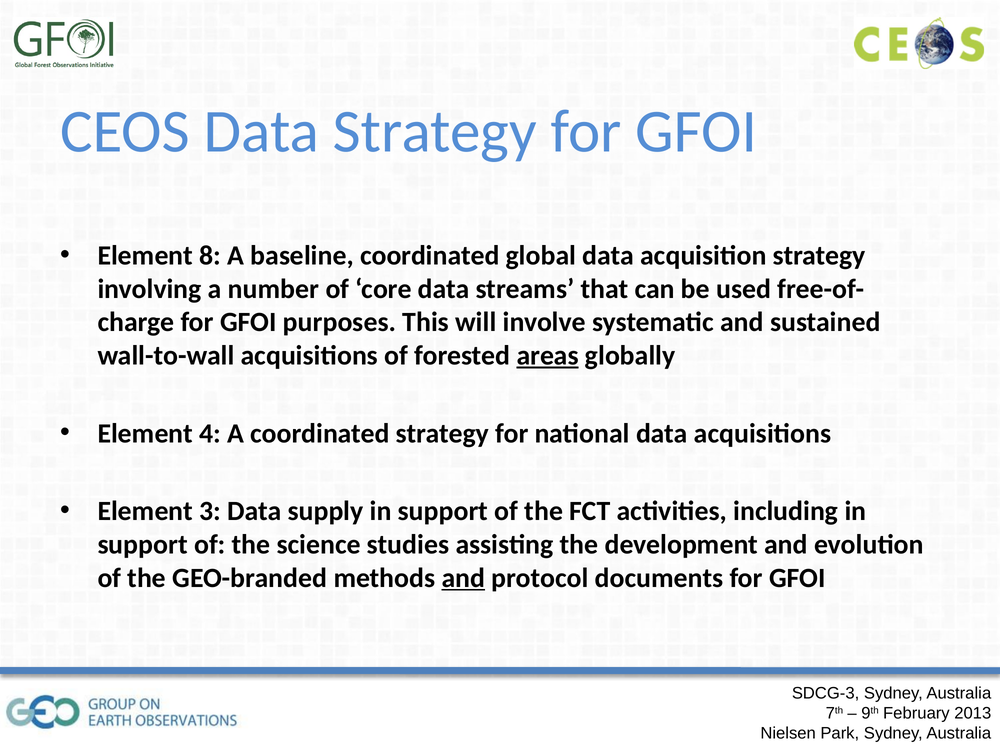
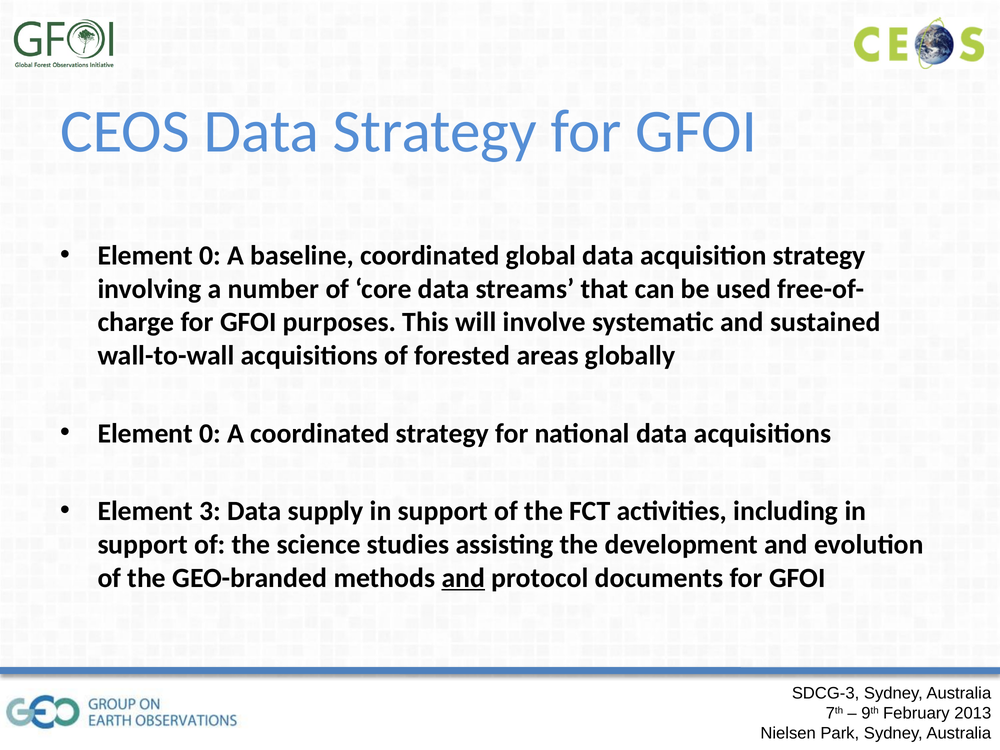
8 at (210, 256): 8 -> 0
areas underline: present -> none
4 at (210, 433): 4 -> 0
